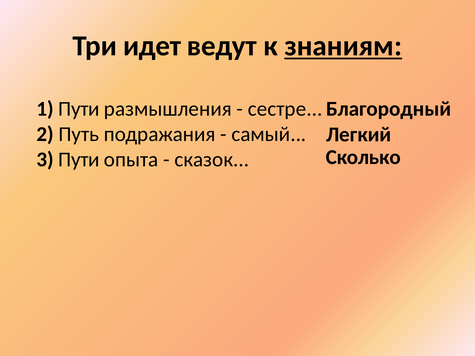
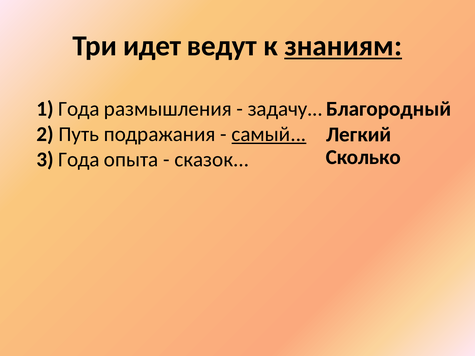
1 Пути: Пути -> Года
сестре: сестре -> задачу
самый underline: none -> present
3 Пути: Пути -> Года
